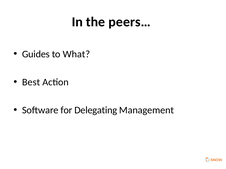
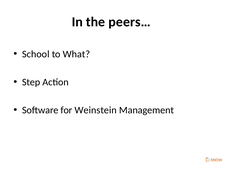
Guides: Guides -> School
Best: Best -> Step
Delegating: Delegating -> Weinstein
